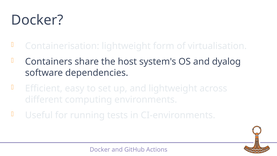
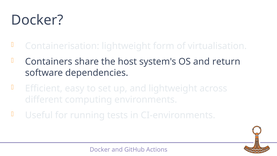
dyalog: dyalog -> return
